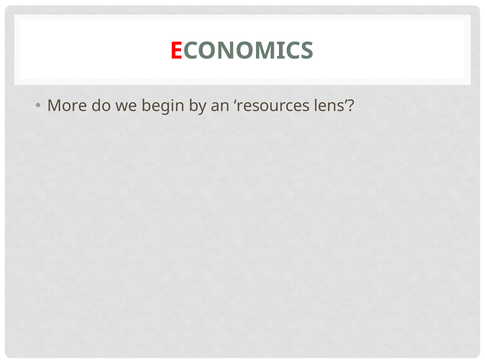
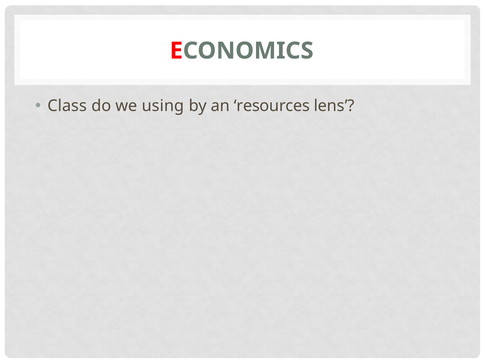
More: More -> Class
begin: begin -> using
